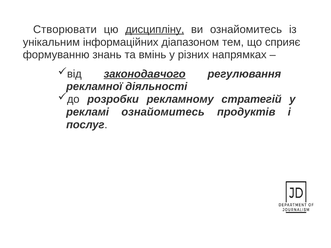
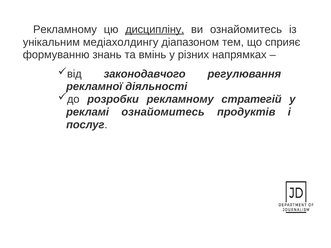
Створювати at (65, 29): Створювати -> Рекламному
інформаційних: інформаційних -> медіахолдингу
законодавчого underline: present -> none
